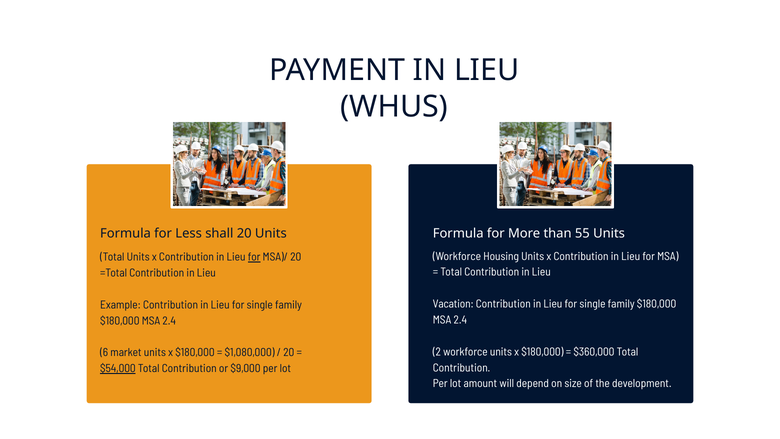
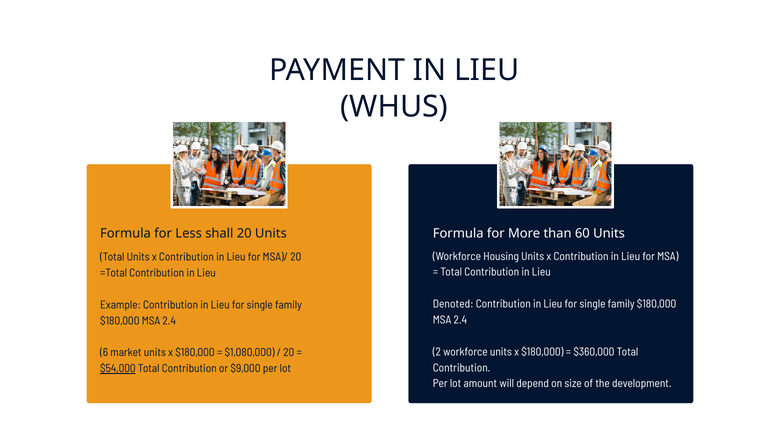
55: 55 -> 60
for at (254, 257) underline: present -> none
Vacation: Vacation -> Denoted
